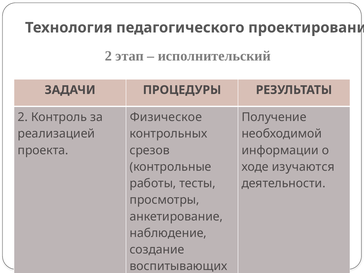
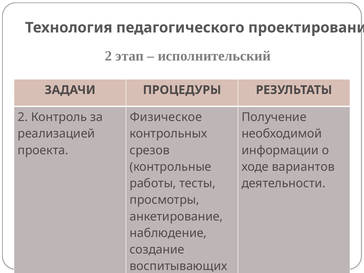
изучаются: изучаются -> вариантов
